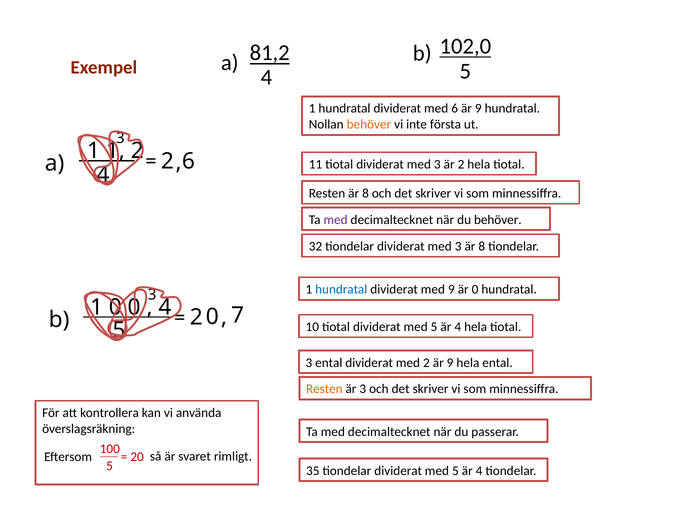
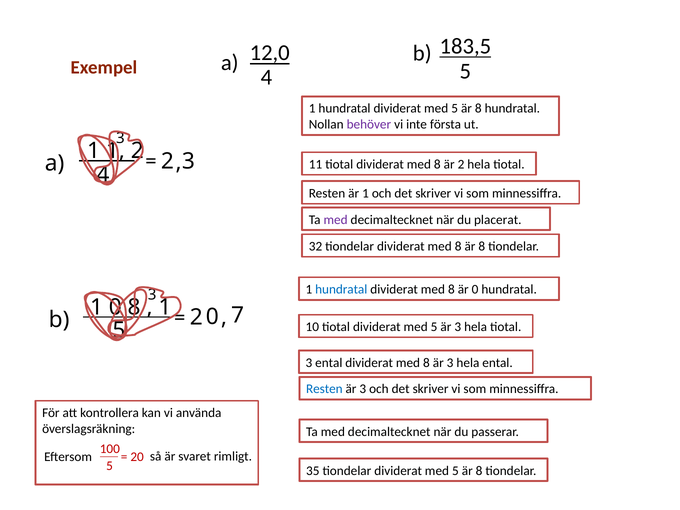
102,0: 102,0 -> 183,5
81,2: 81,2 -> 12,0
hundratal dividerat med 6: 6 -> 5
9 at (478, 109): 9 -> 8
behöver at (369, 124) colour: orange -> purple
2 6: 6 -> 3
tiotal dividerat med 3: 3 -> 8
Resten är 8: 8 -> 1
du behöver: behöver -> placerat
tiondelar dividerat med 3: 3 -> 8
9 at (451, 289): 9 -> 8
0 0: 0 -> 8
4 at (165, 307): 4 -> 1
4 at (458, 327): 4 -> 3
ental dividerat med 2: 2 -> 8
9 at (450, 363): 9 -> 3
Resten at (324, 389) colour: orange -> blue
4 at (479, 471): 4 -> 8
